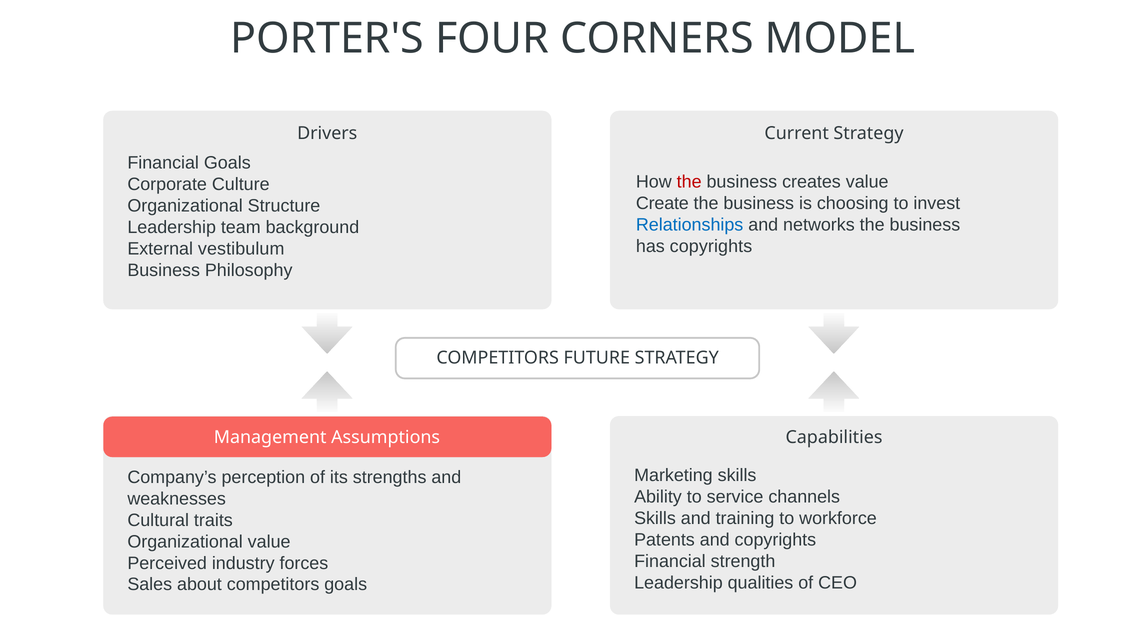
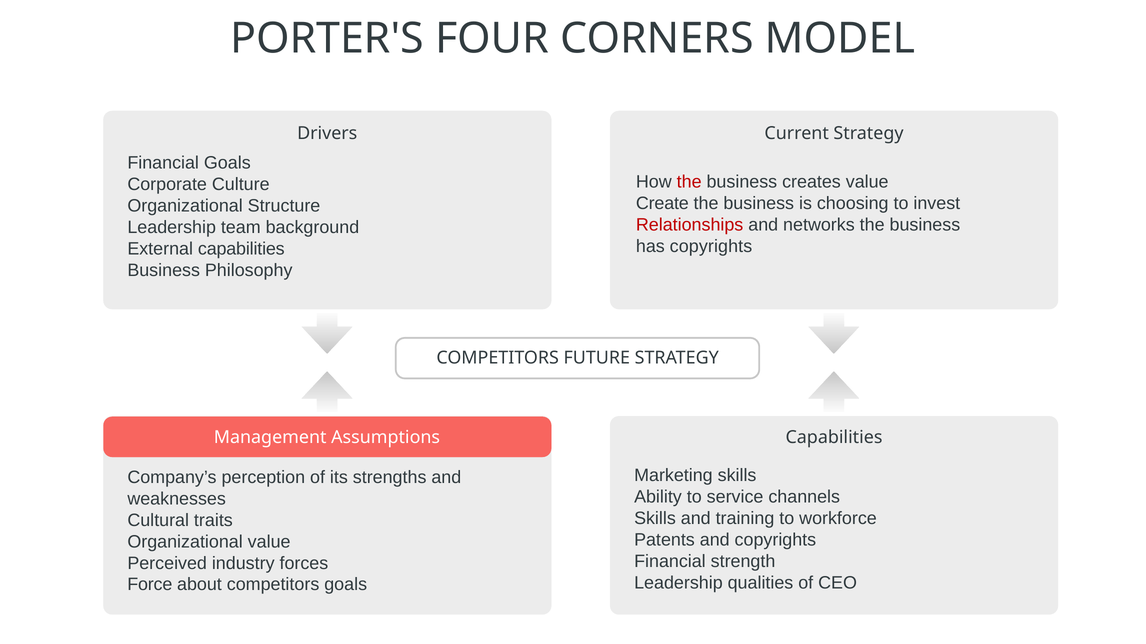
Relationships colour: blue -> red
External vestibulum: vestibulum -> capabilities
Sales: Sales -> Force
